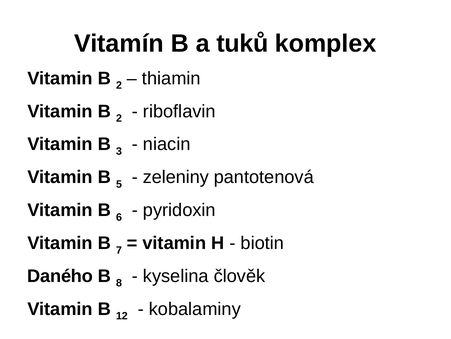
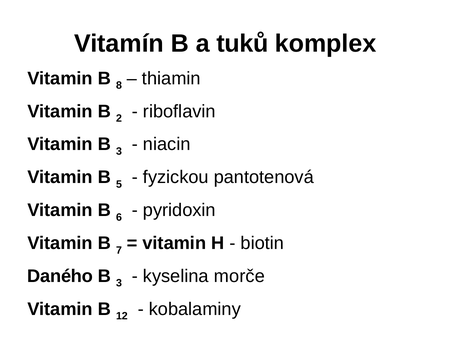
2 at (119, 85): 2 -> 8
zeleniny: zeleniny -> fyzickou
8 at (119, 282): 8 -> 3
člověk: člověk -> morče
